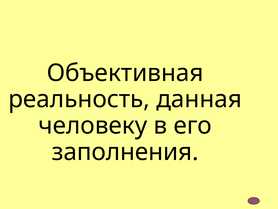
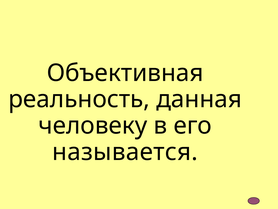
заполнения: заполнения -> называется
